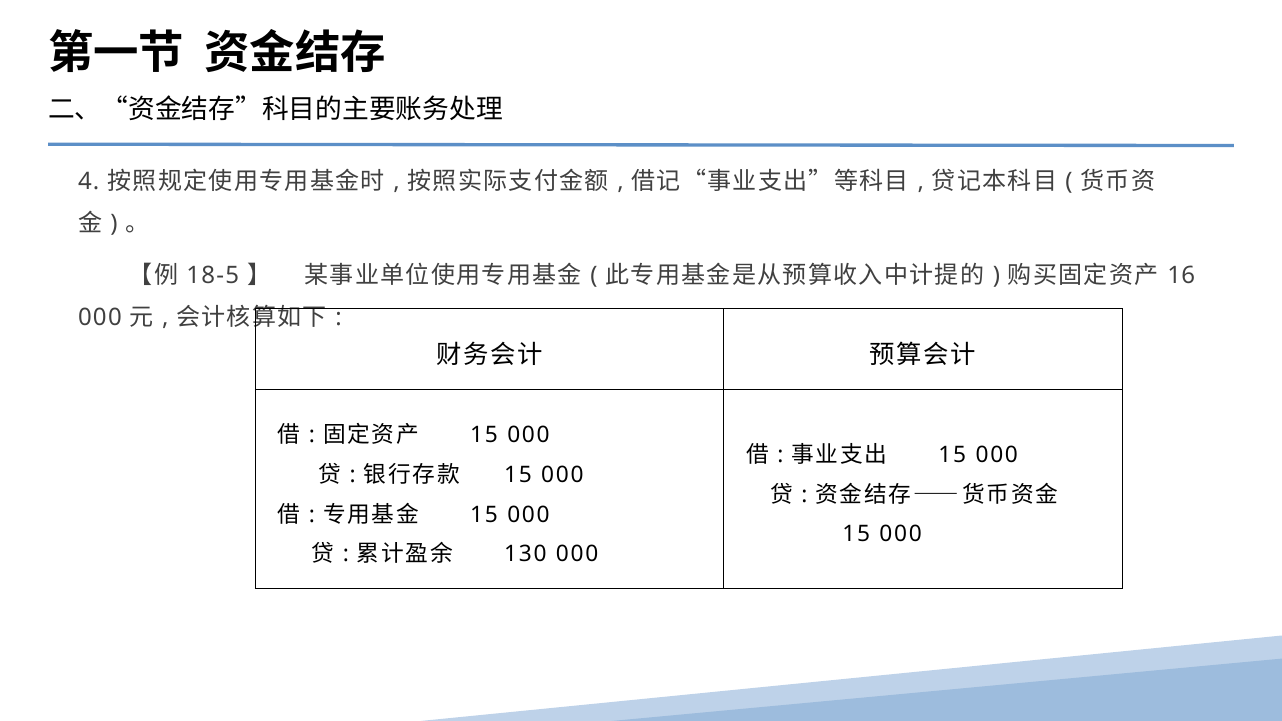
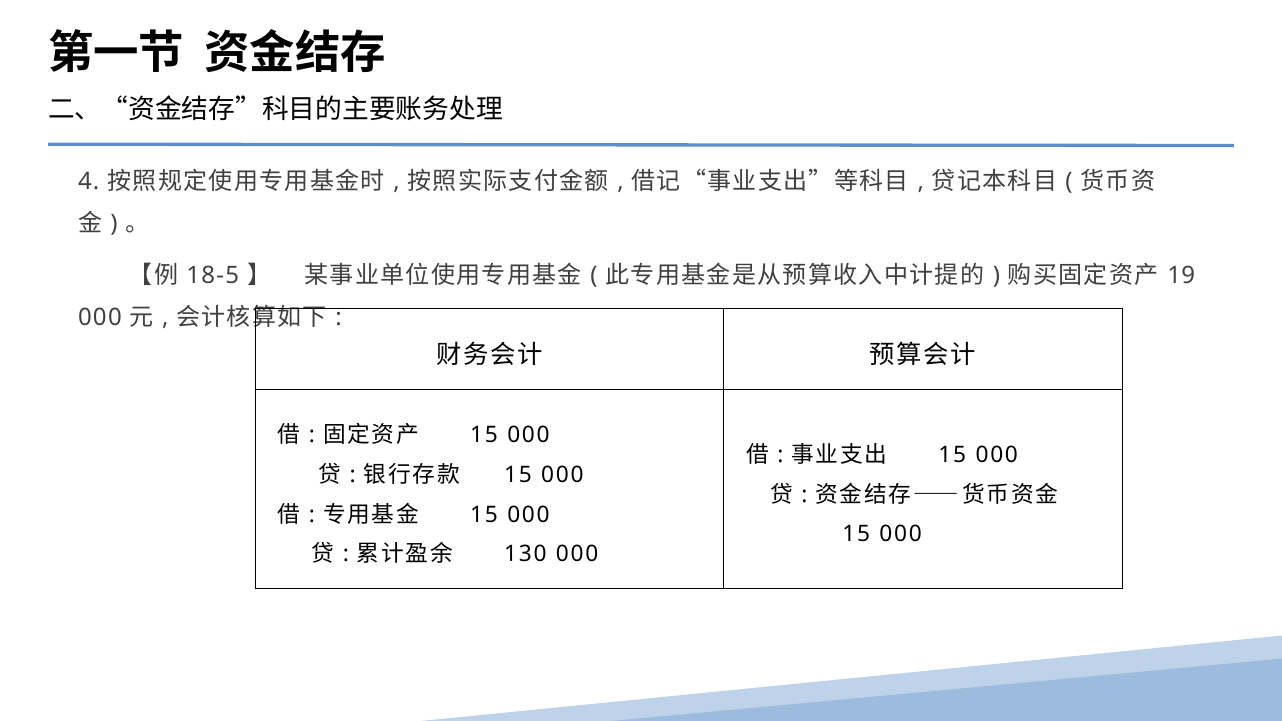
16: 16 -> 19
